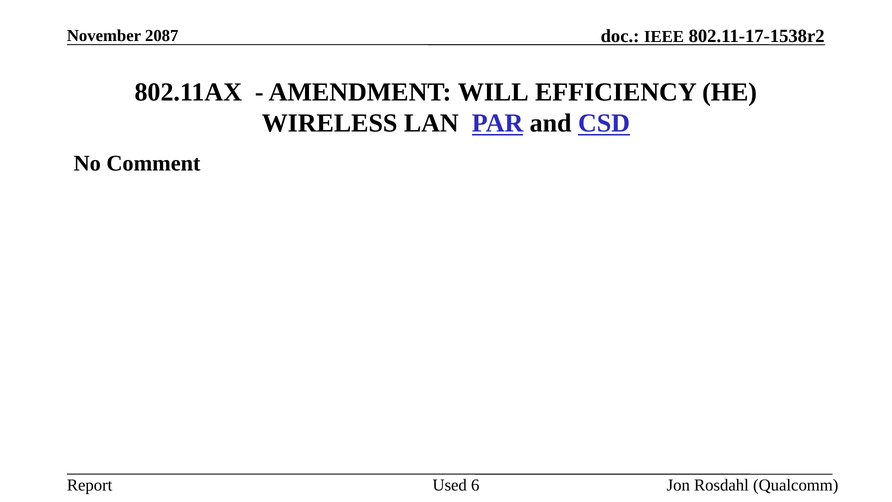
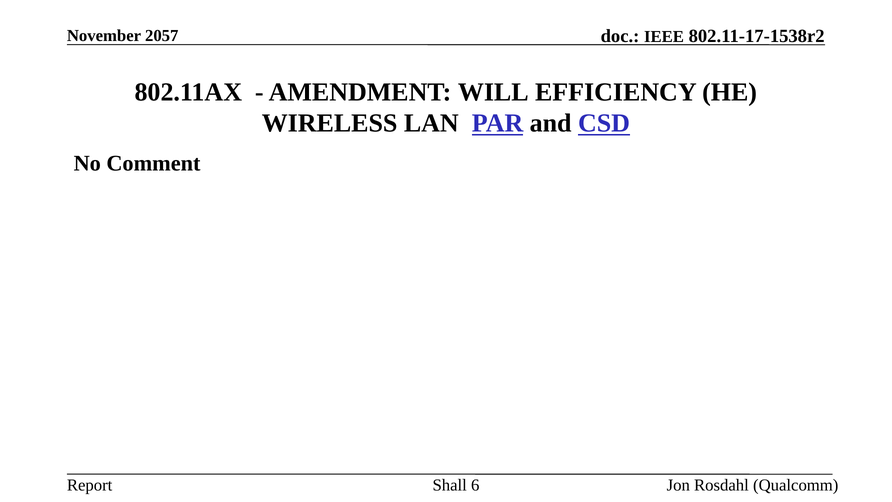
2087: 2087 -> 2057
Used: Used -> Shall
